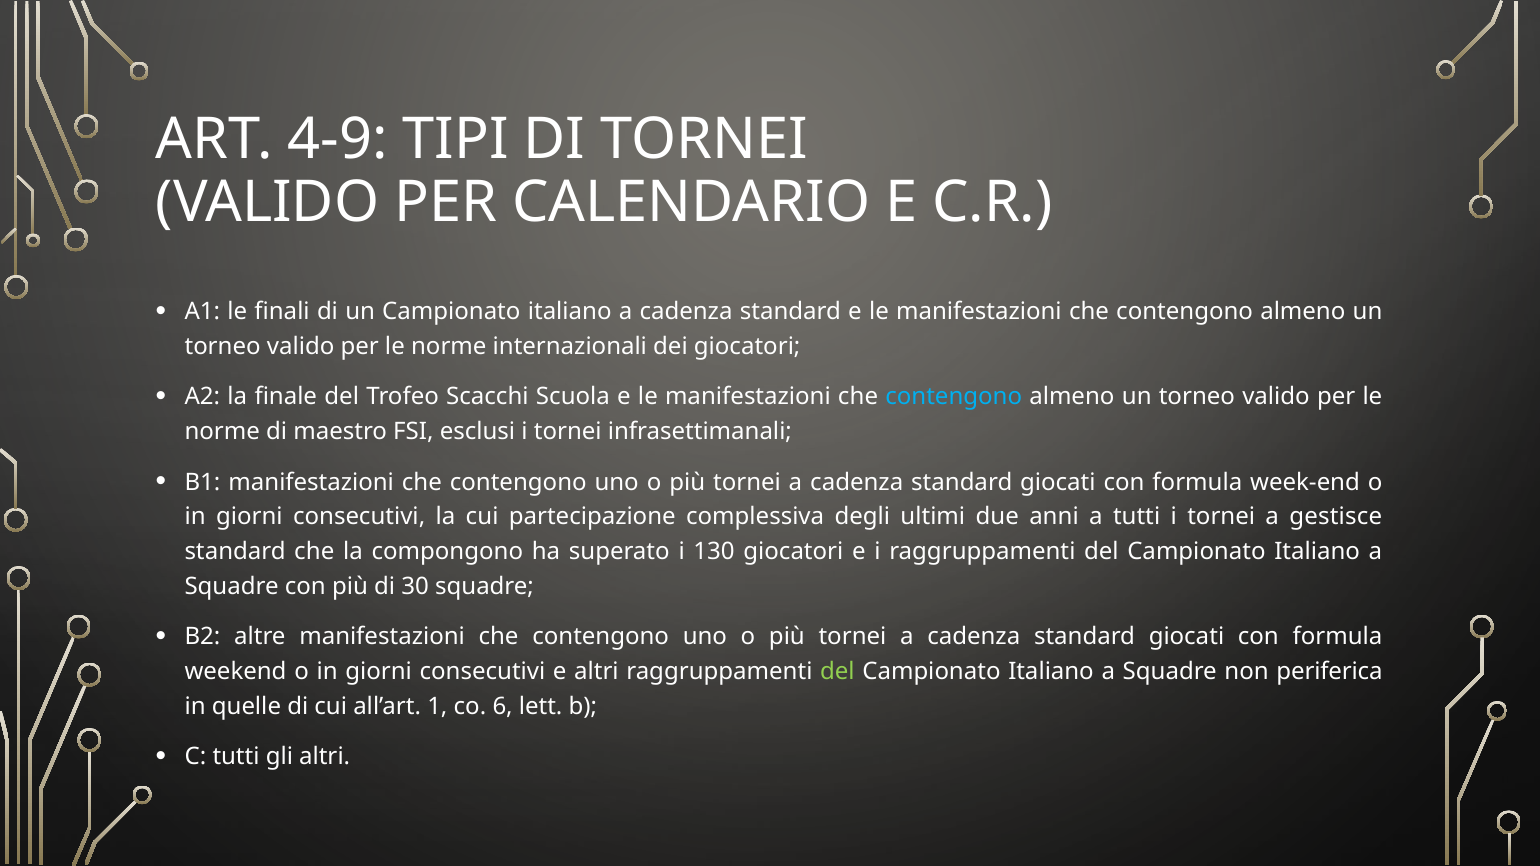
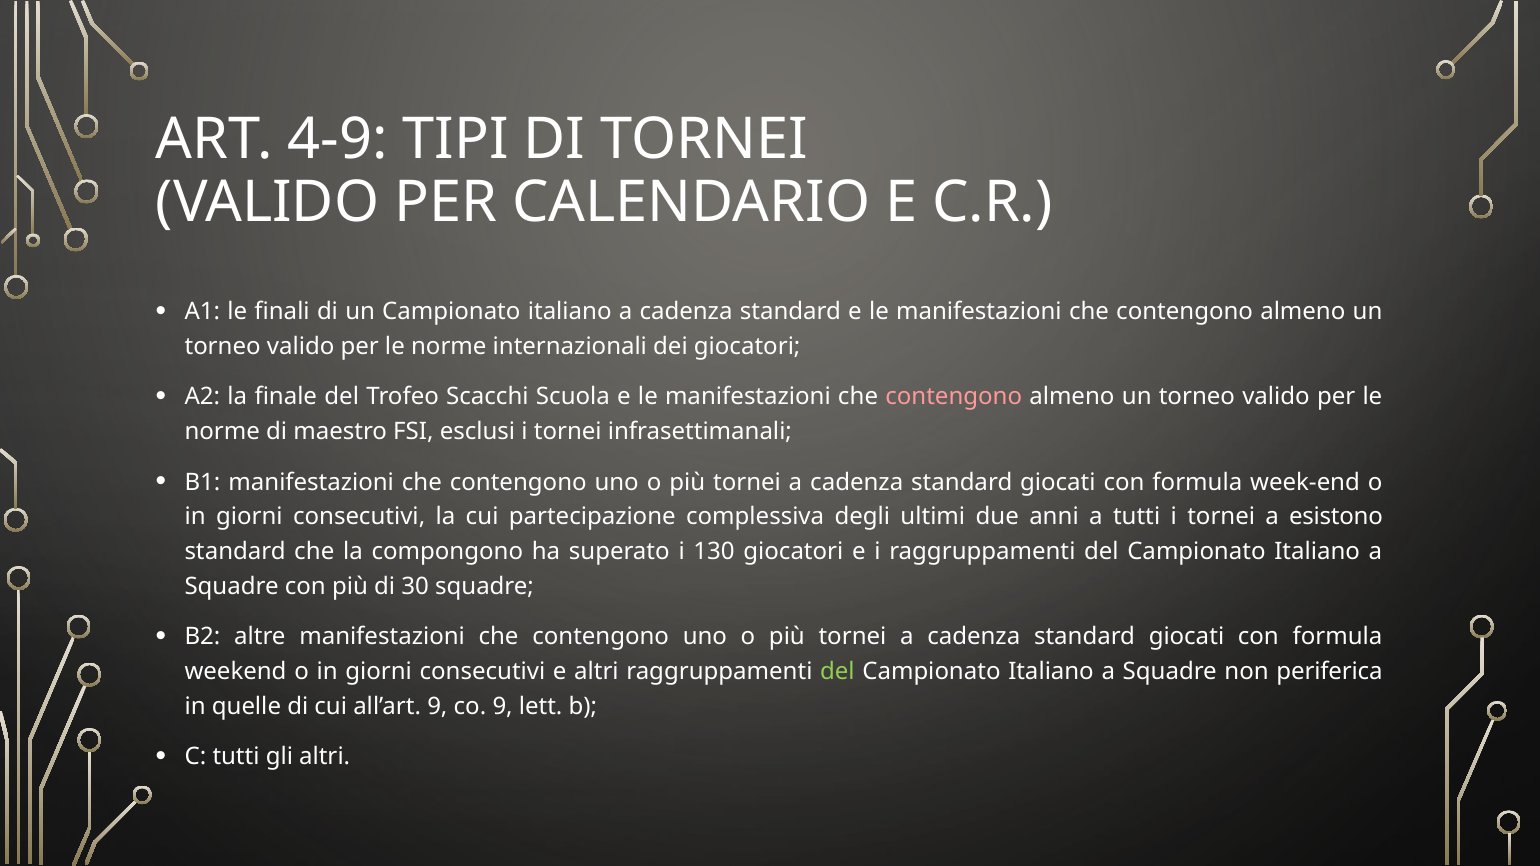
contengono at (954, 397) colour: light blue -> pink
gestisce: gestisce -> esistono
all’art 1: 1 -> 9
co 6: 6 -> 9
